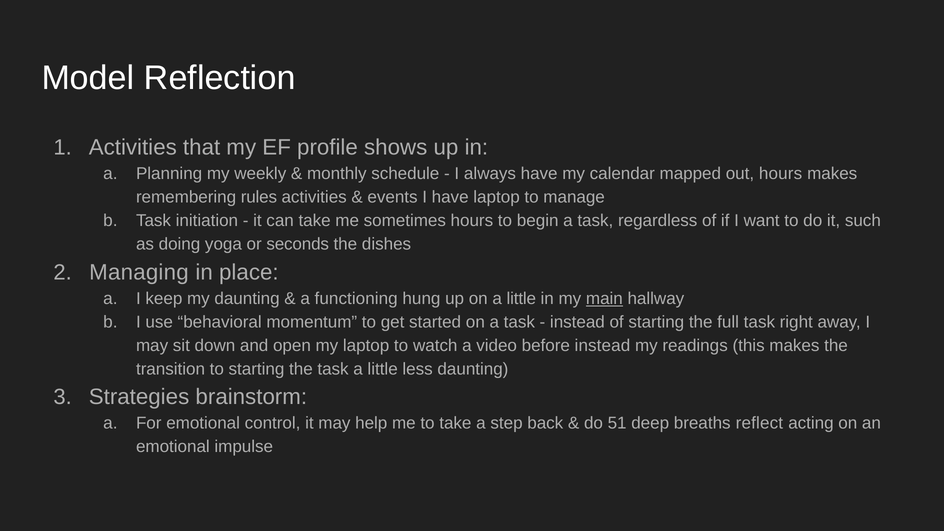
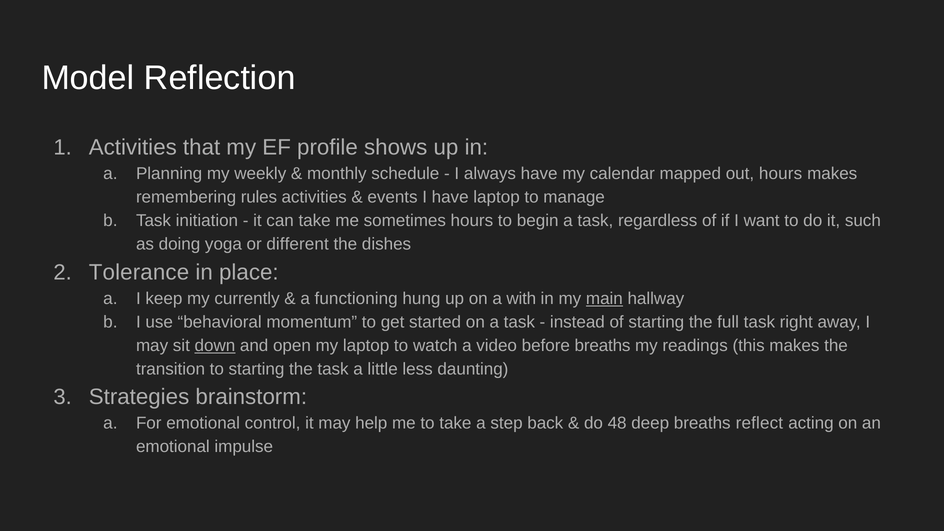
seconds: seconds -> different
Managing: Managing -> Tolerance
my daunting: daunting -> currently
on a little: little -> with
down underline: none -> present
before instead: instead -> breaths
51: 51 -> 48
